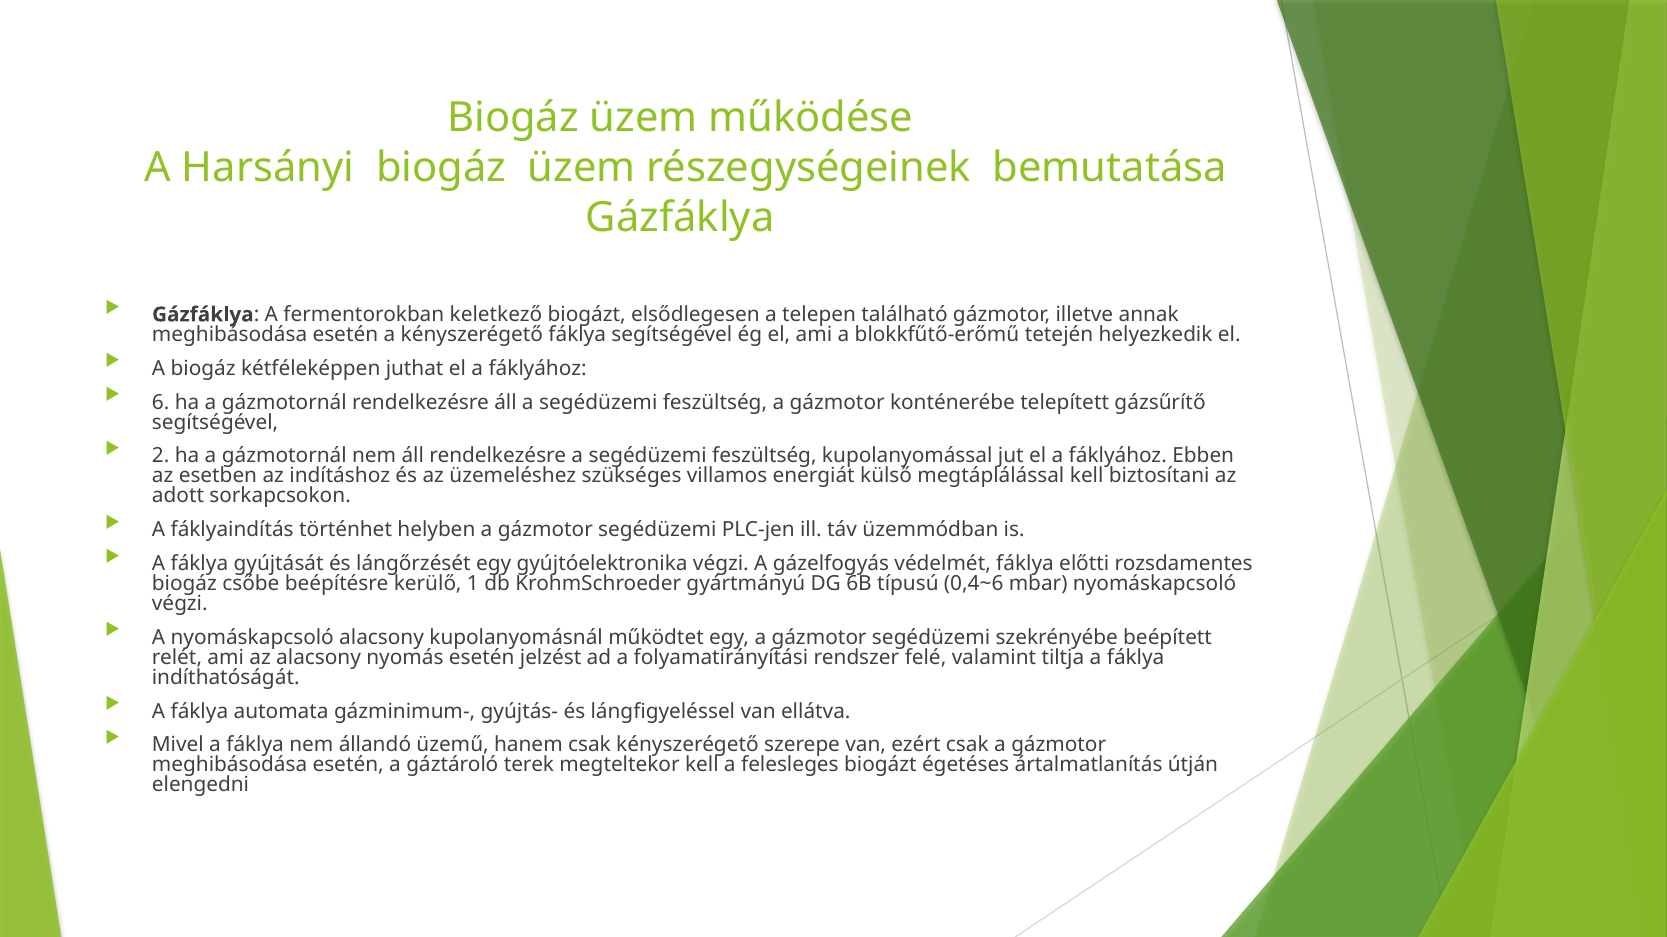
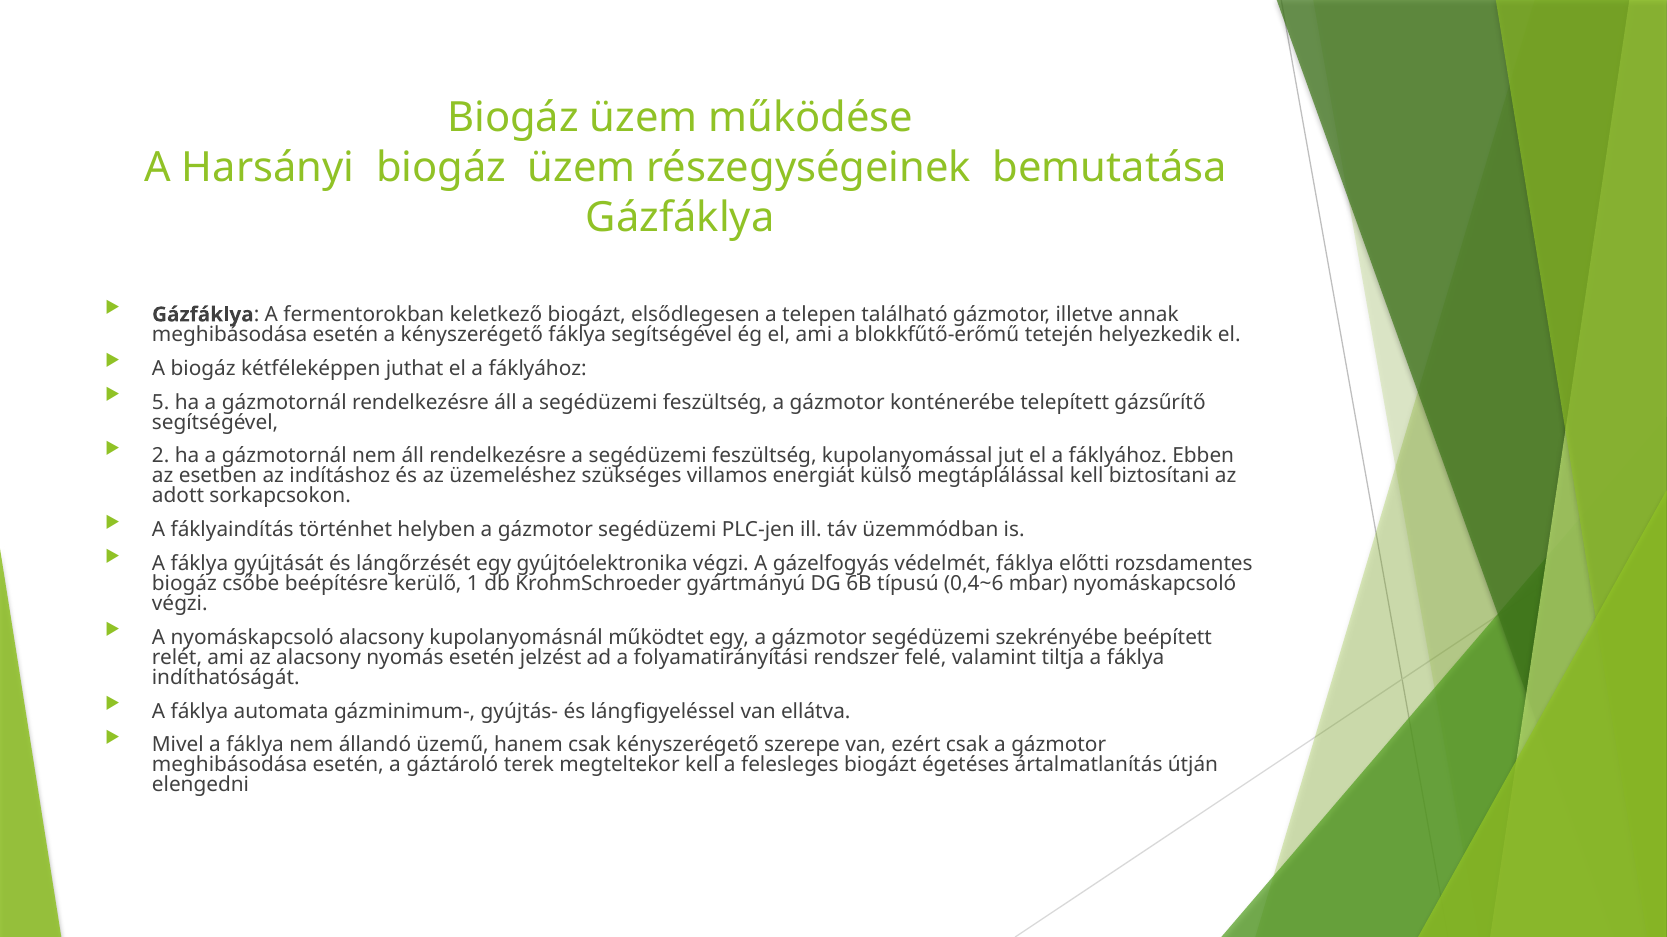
6: 6 -> 5
